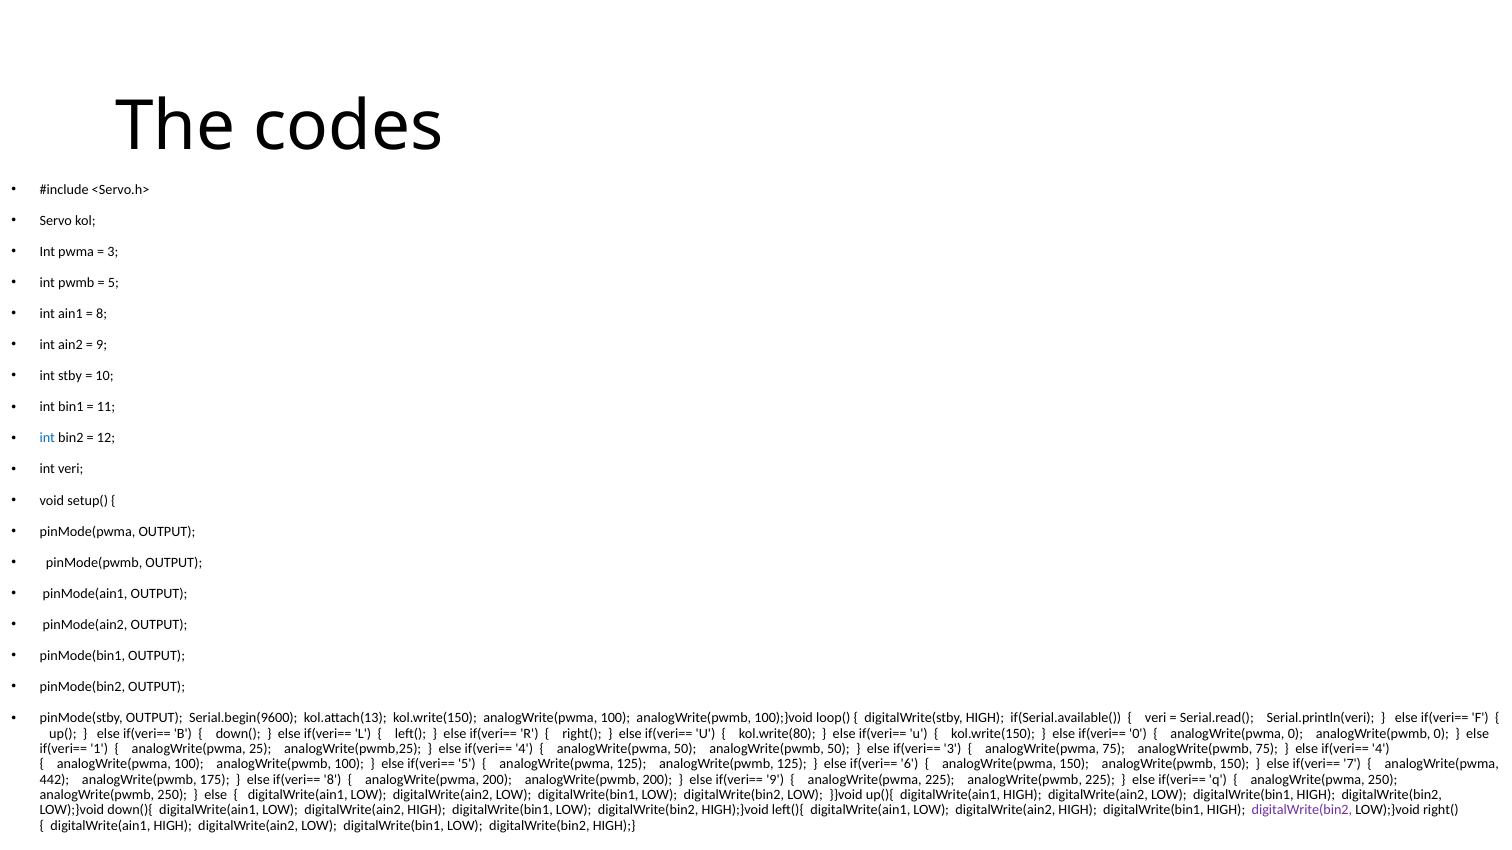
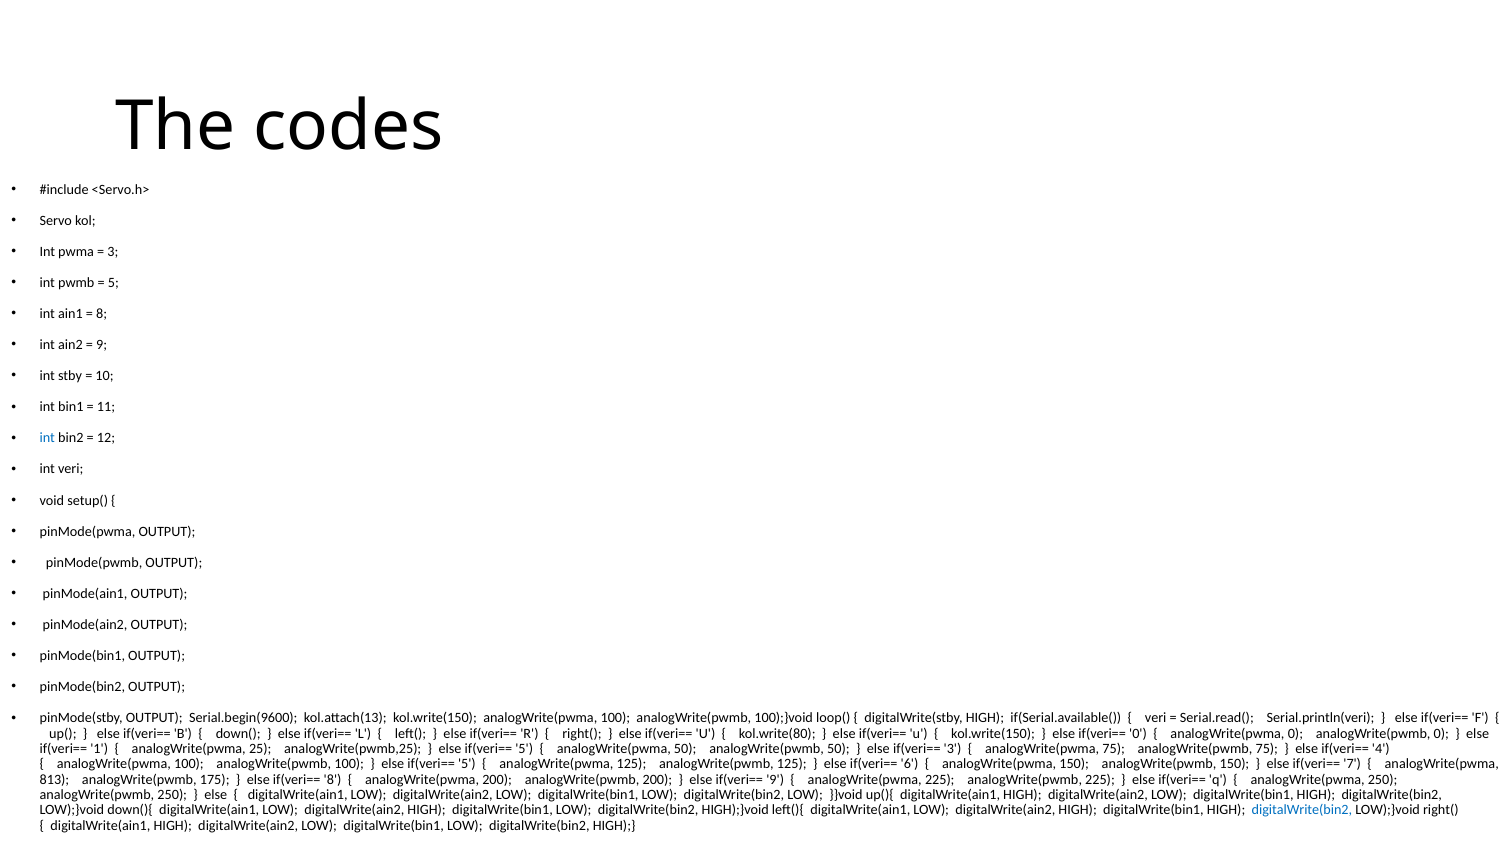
4 at (524, 749): 4 -> 5
442: 442 -> 813
digitalWrite(bin2 at (1302, 811) colour: purple -> blue
